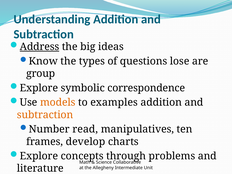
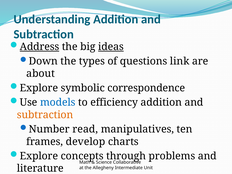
ideas underline: none -> present
Know: Know -> Down
lose: lose -> link
group: group -> about
models colour: orange -> blue
examples: examples -> efficiency
